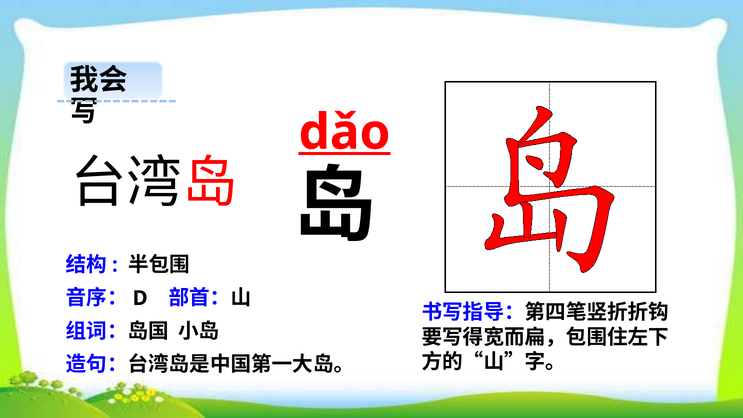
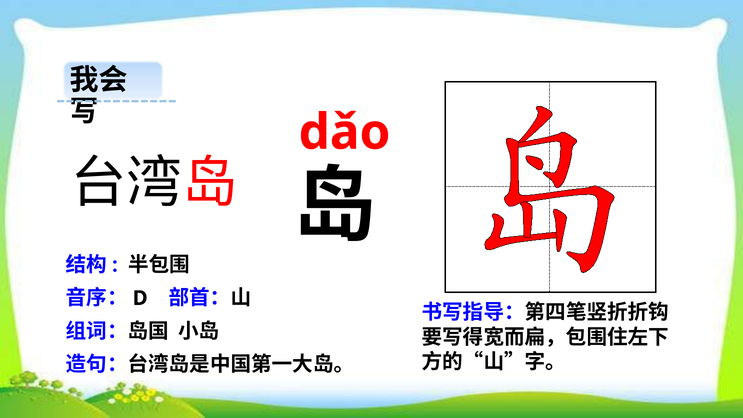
dǎo underline: present -> none
